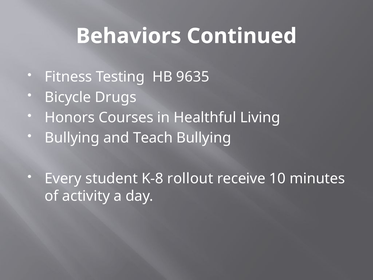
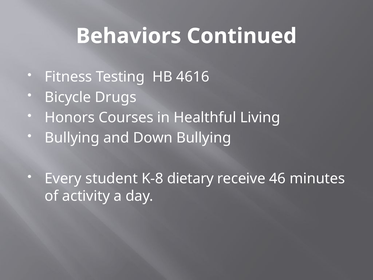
9635: 9635 -> 4616
Teach: Teach -> Down
rollout: rollout -> dietary
10: 10 -> 46
